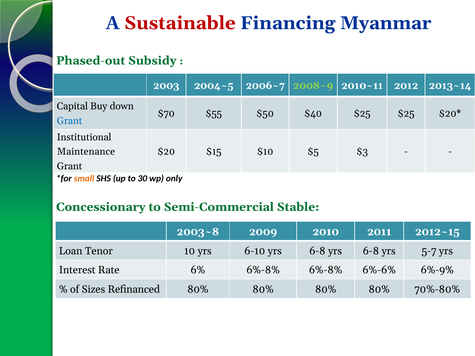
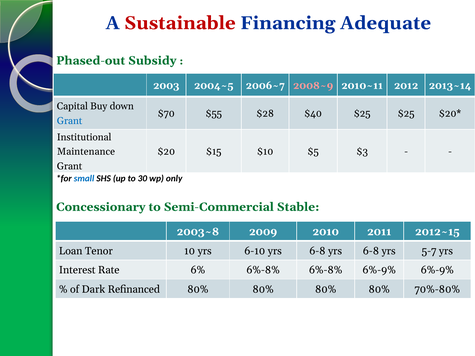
Myanmar: Myanmar -> Adequate
2008~9 colour: light green -> pink
$50: $50 -> $28
small colour: orange -> blue
6%-8% 6%-6%: 6%-6% -> 6%-9%
Sizes: Sizes -> Dark
